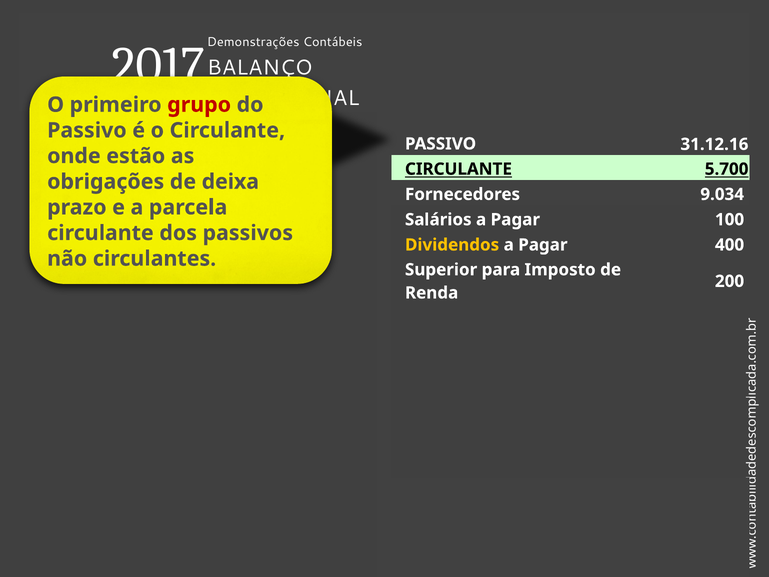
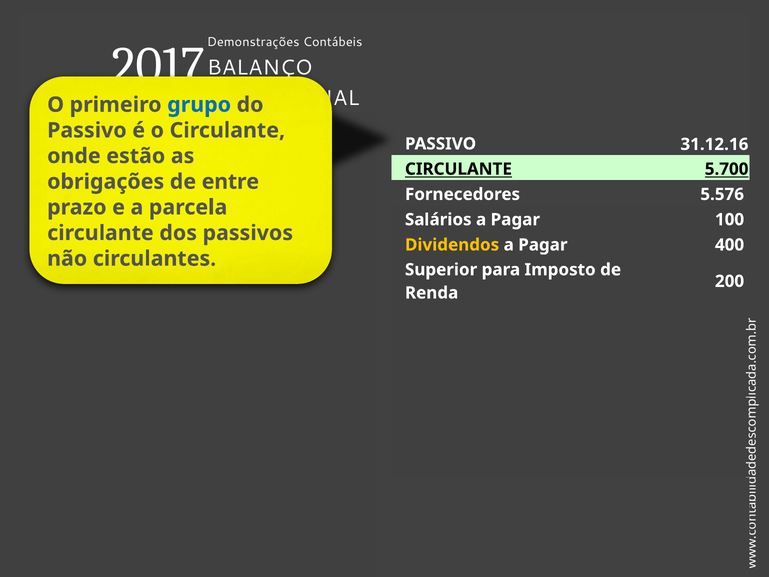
grupo colour: red -> blue
deixa: deixa -> entre
9.034: 9.034 -> 5.576
